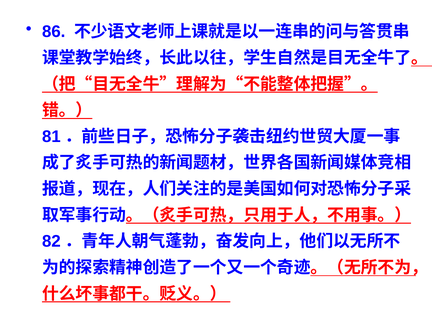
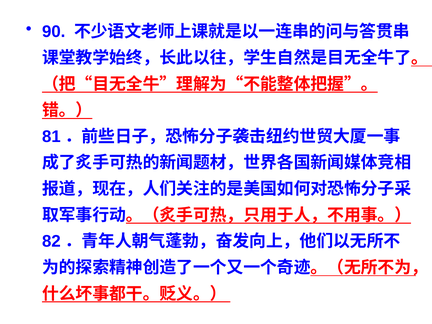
86: 86 -> 90
